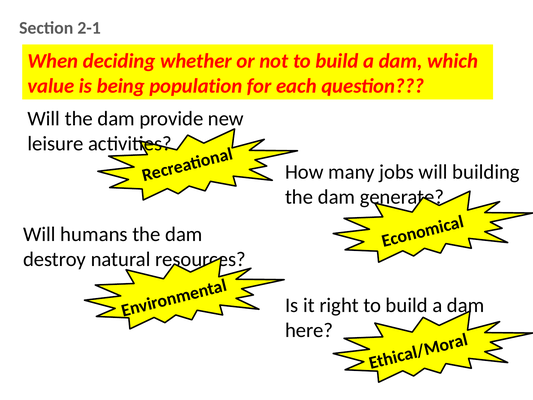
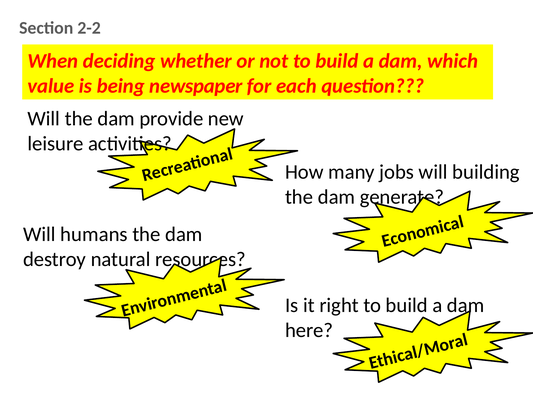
2-1: 2-1 -> 2-2
population: population -> newspaper
